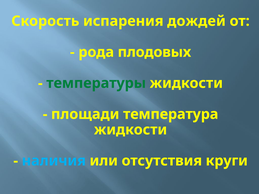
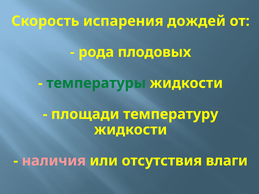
температура: температура -> температуру
наличия colour: light blue -> pink
круги: круги -> влаги
